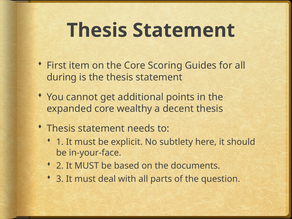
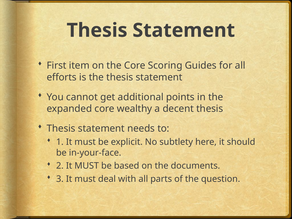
during: during -> efforts
